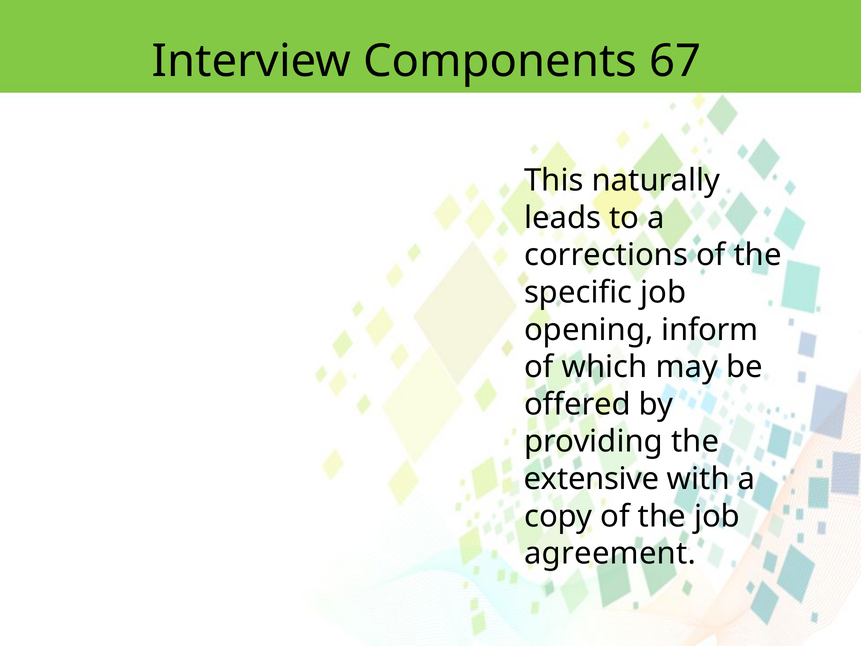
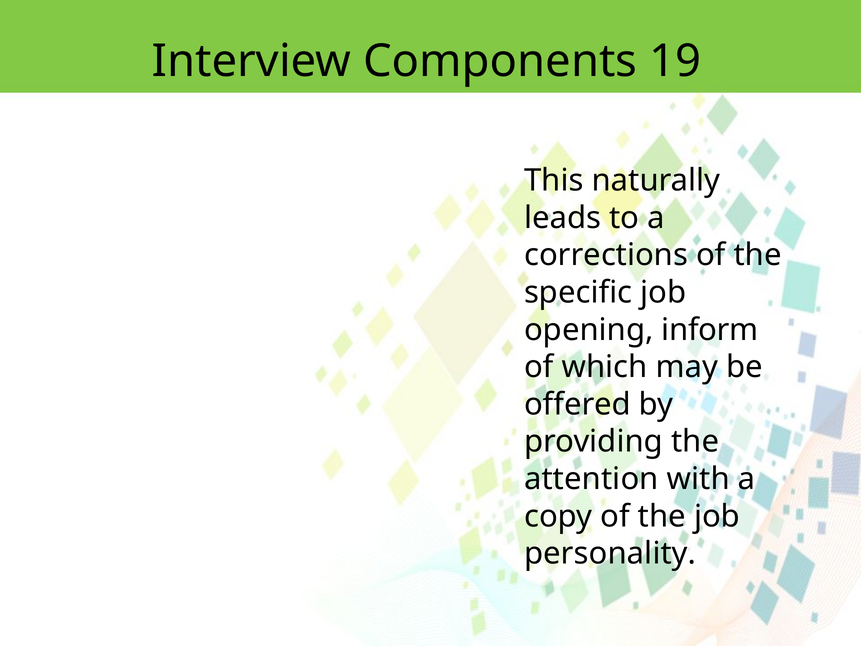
67: 67 -> 19
extensive: extensive -> attention
agreement: agreement -> personality
